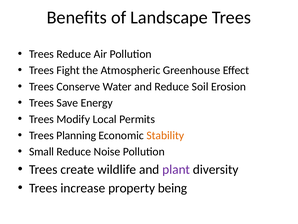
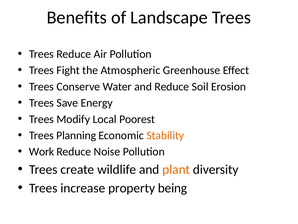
Permits: Permits -> Poorest
Small: Small -> Work
plant colour: purple -> orange
